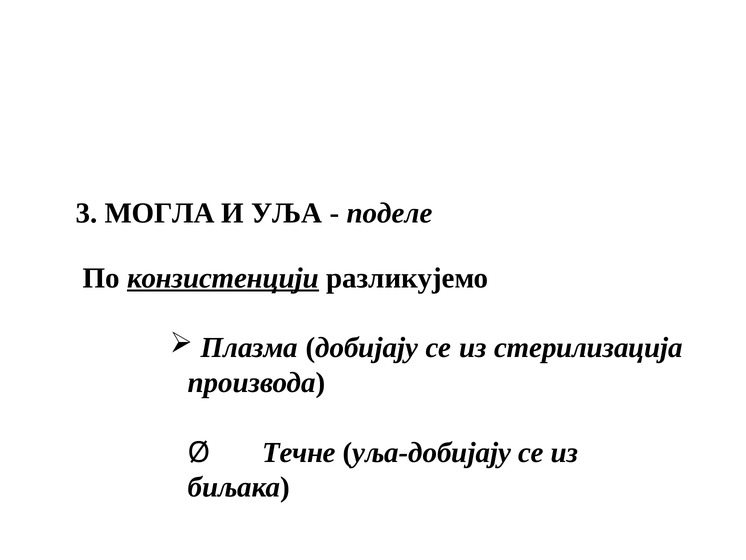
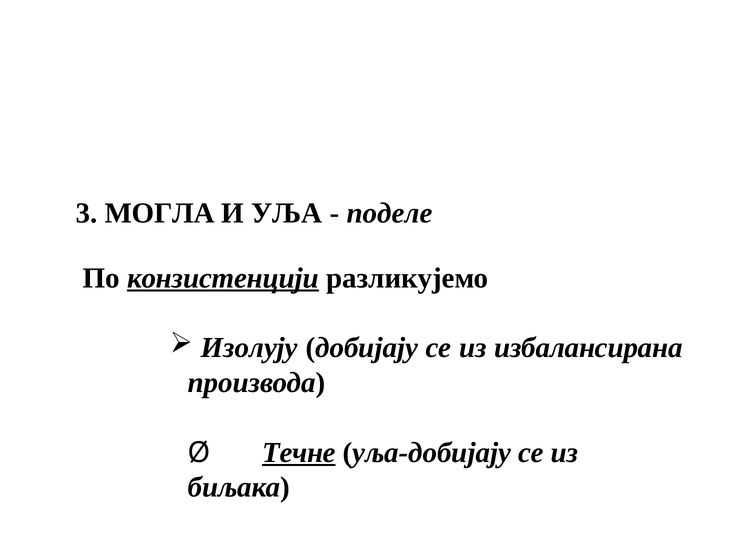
Плазма: Плазма -> Изолују
стерилизација: стерилизација -> избалансирана
Течне underline: none -> present
